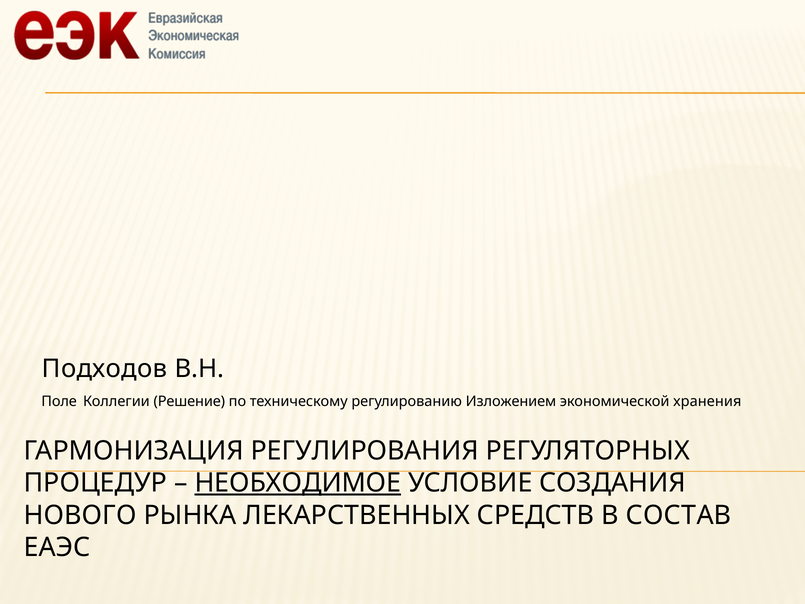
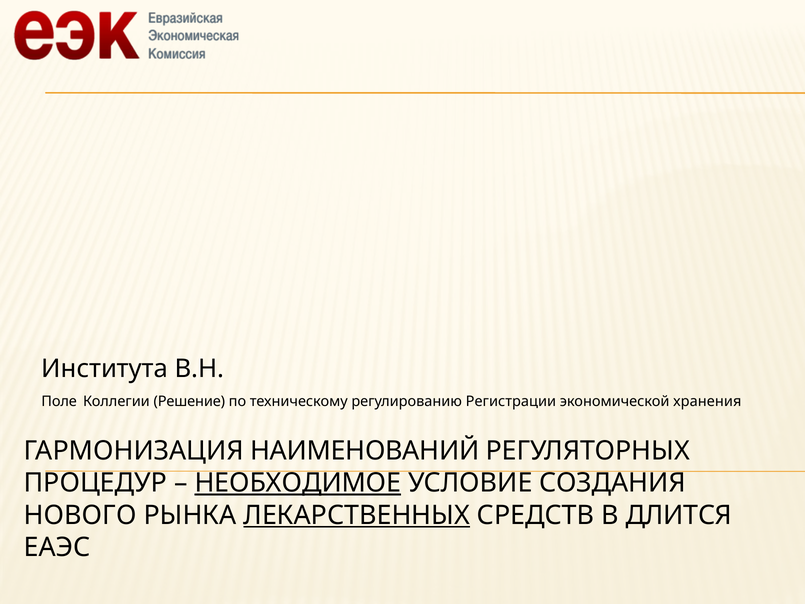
Подходов: Подходов -> Института
Изложением: Изложением -> Регистрации
РЕГУЛИРОВАНИЯ: РЕГУЛИРОВАНИЯ -> НАИМЕНОВАНИЙ
ЛЕКАРСТВЕННЫХ underline: none -> present
СОСТАВ: СОСТАВ -> ДЛИТСЯ
